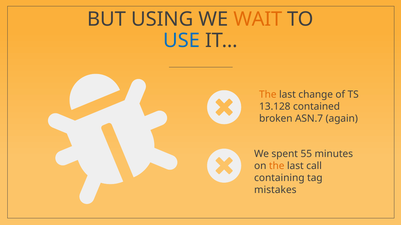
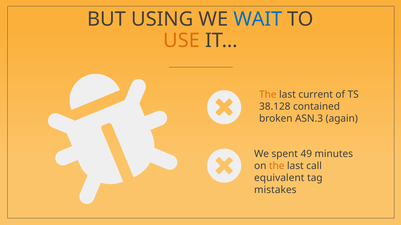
WAIT colour: orange -> blue
USE colour: blue -> orange
change: change -> current
13.128: 13.128 -> 38.128
ASN.7: ASN.7 -> ASN.3
55: 55 -> 49
containing: containing -> equivalent
